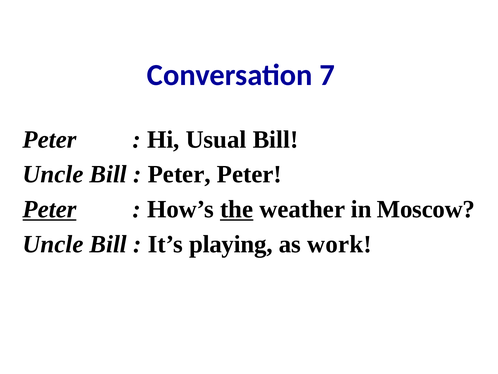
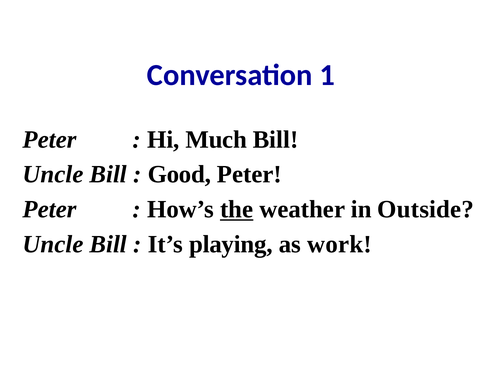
7: 7 -> 1
Usual: Usual -> Much
Peter at (179, 174): Peter -> Good
Peter at (50, 209) underline: present -> none
Moscow: Moscow -> Outside
